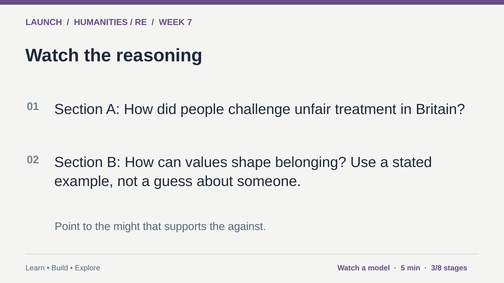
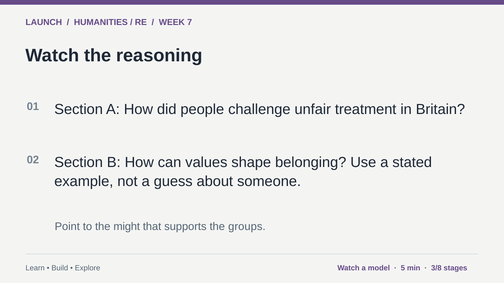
against: against -> groups
